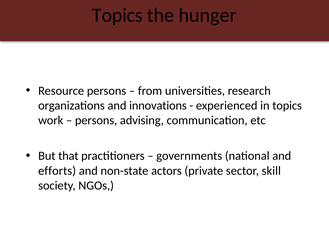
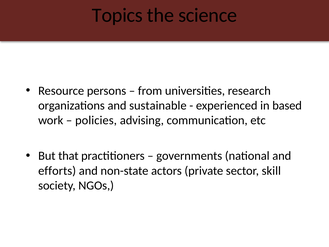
hunger: hunger -> science
innovations: innovations -> sustainable
in topics: topics -> based
persons at (96, 120): persons -> policies
